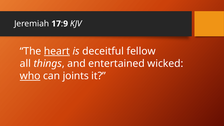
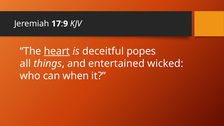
fellow: fellow -> popes
who underline: present -> none
joints: joints -> when
